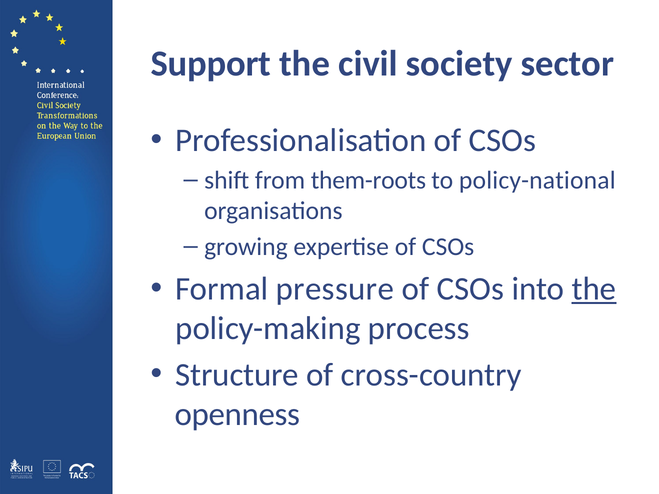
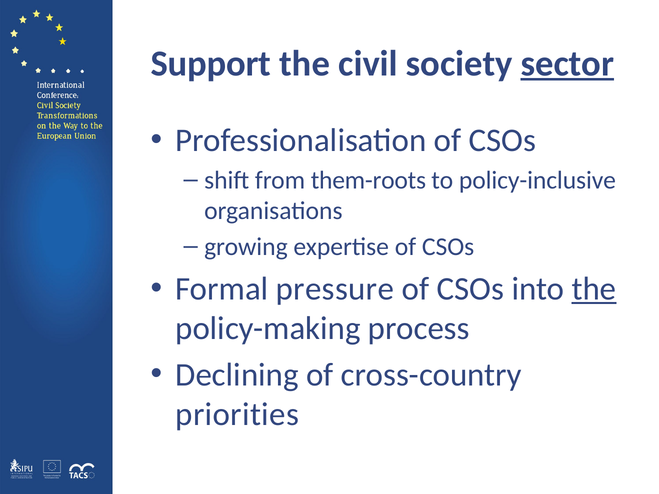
sector underline: none -> present
policy-national: policy-national -> policy-inclusive
Structure: Structure -> Declining
openness: openness -> priorities
